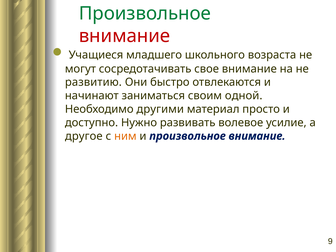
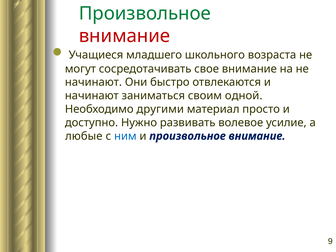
развитию at (93, 82): развитию -> начинают
другое: другое -> любые
ним colour: orange -> blue
